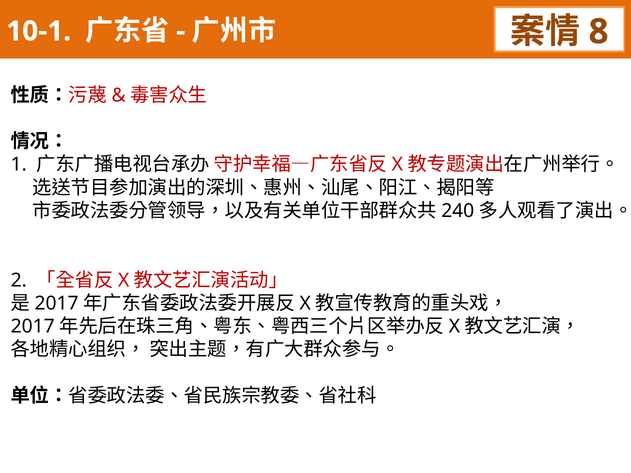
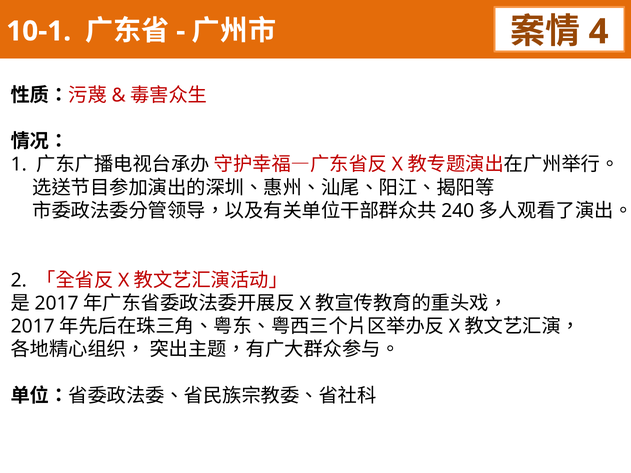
8: 8 -> 4
